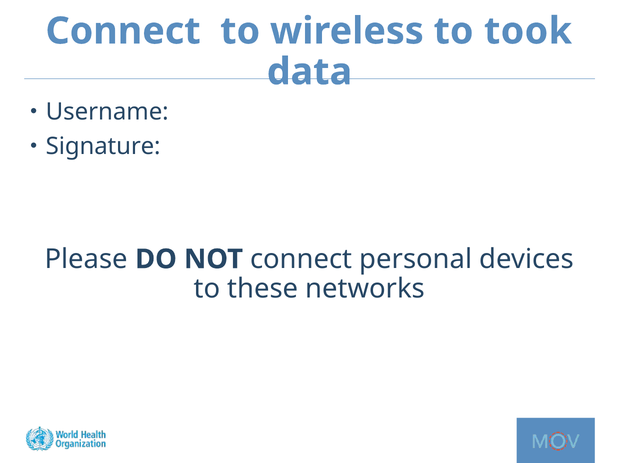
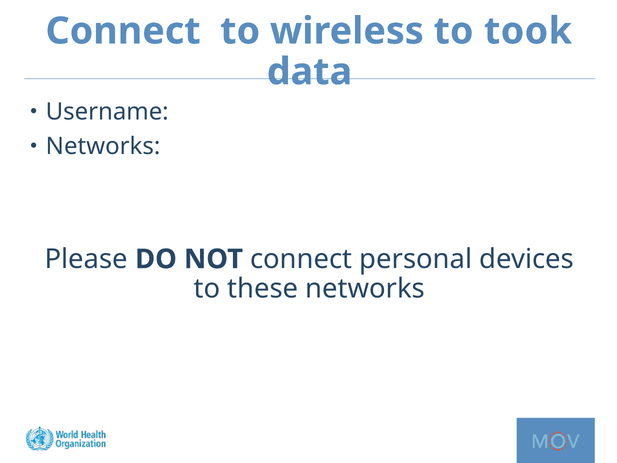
Signature at (103, 146): Signature -> Networks
